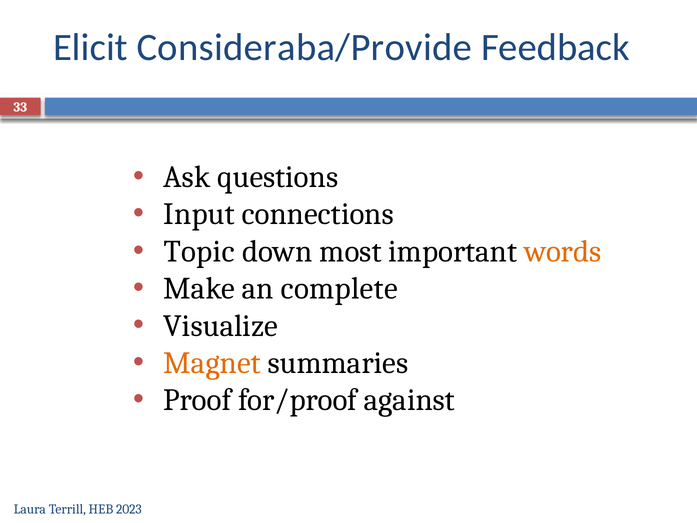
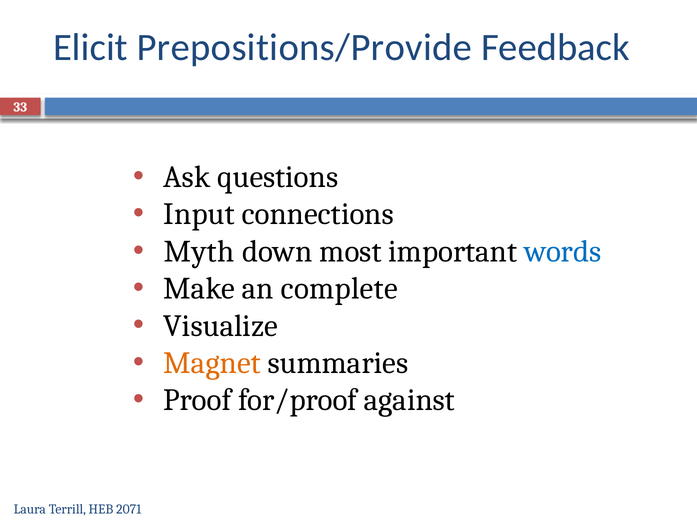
Consideraba/Provide: Consideraba/Provide -> Prepositions/Provide
Topic: Topic -> Myth
words colour: orange -> blue
2023: 2023 -> 2071
